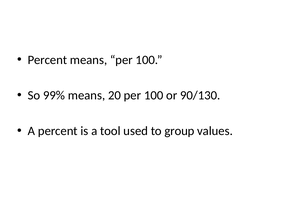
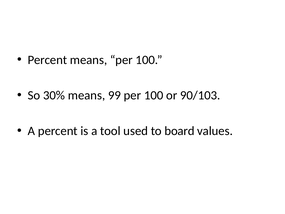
99%: 99% -> 30%
20: 20 -> 99
90/130: 90/130 -> 90/103
group: group -> board
